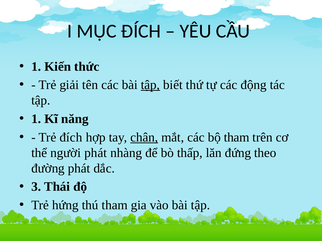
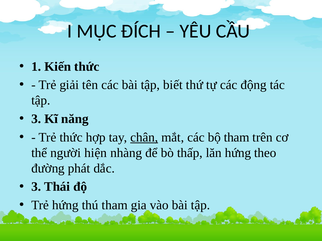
tập at (150, 85) underline: present -> none
1 at (36, 119): 1 -> 3
Trẻ đích: đích -> thức
người phát: phát -> hiện
lăn đứng: đứng -> hứng
